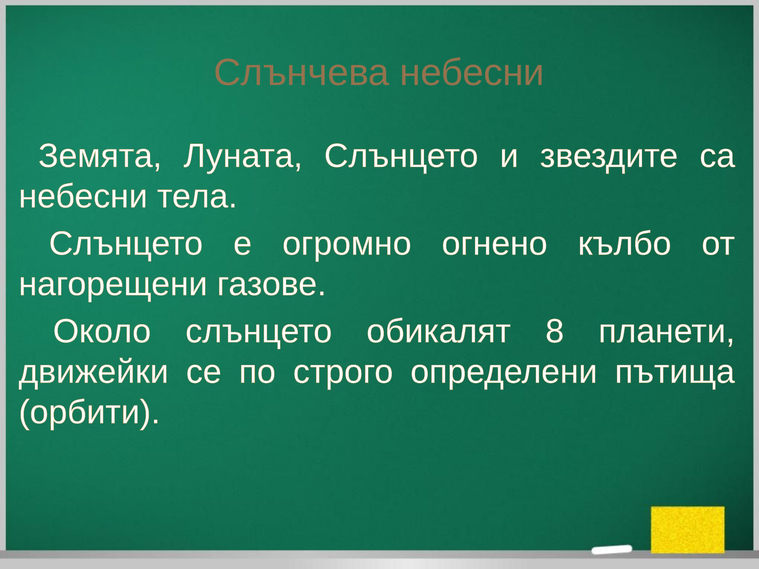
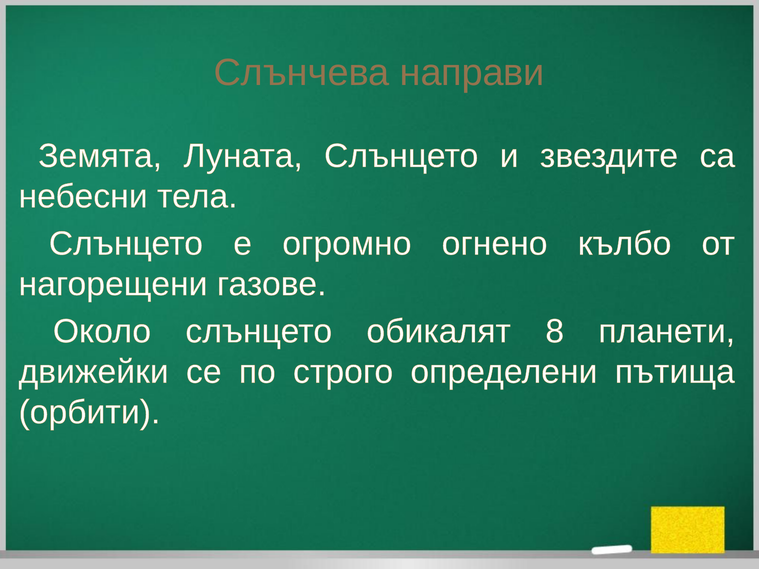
Слънчева небесни: небесни -> направи
